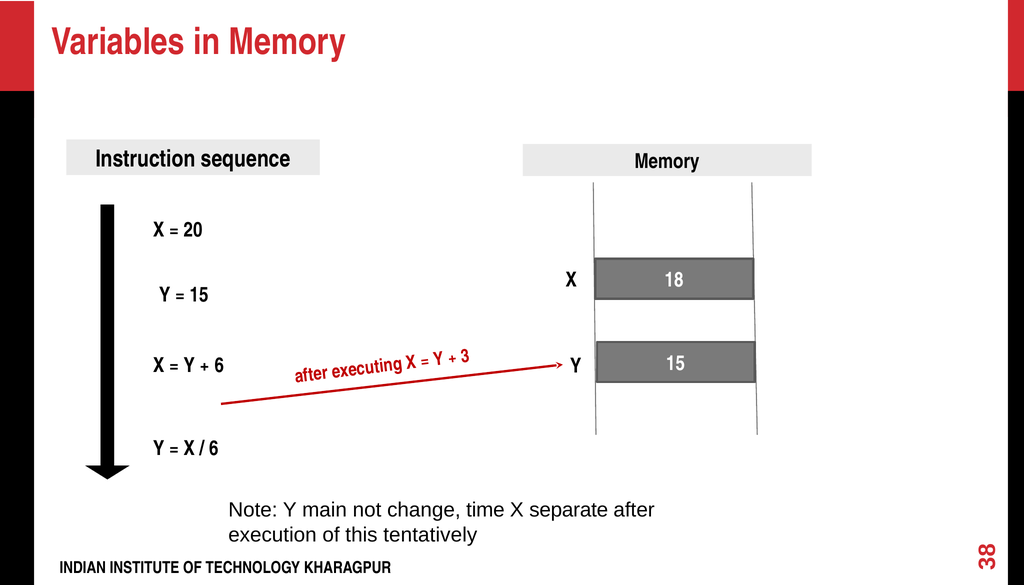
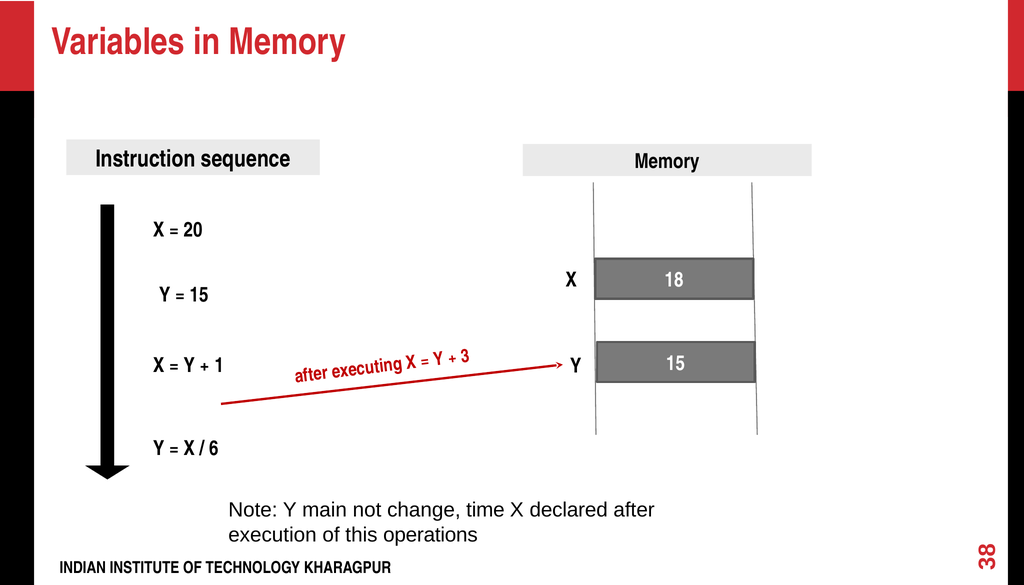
6 at (219, 366): 6 -> 1
separate: separate -> declared
tentatively: tentatively -> operations
